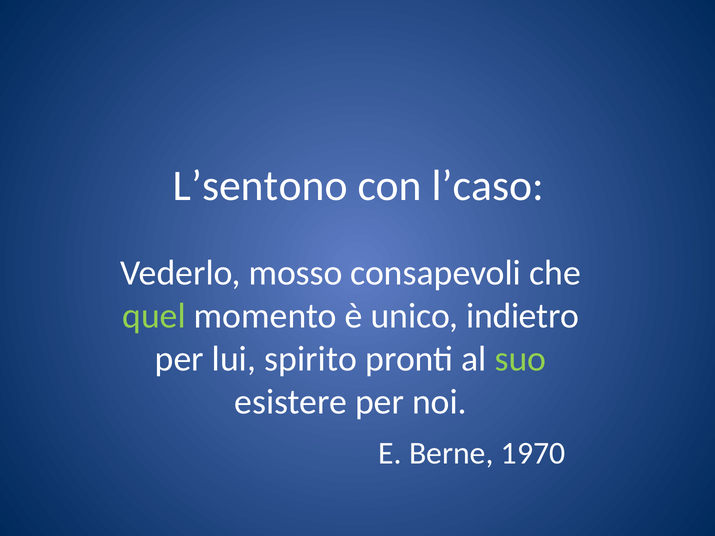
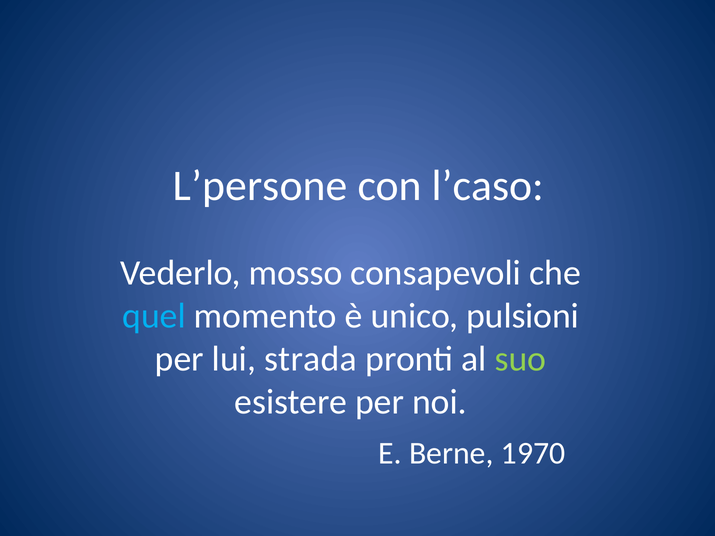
L’sentono: L’sentono -> L’persone
quel colour: light green -> light blue
indietro: indietro -> pulsioni
spirito: spirito -> strada
